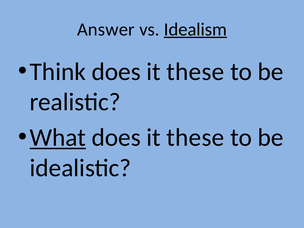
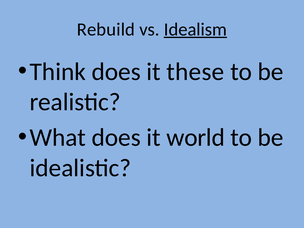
Answer: Answer -> Rebuild
What underline: present -> none
these at (195, 138): these -> world
